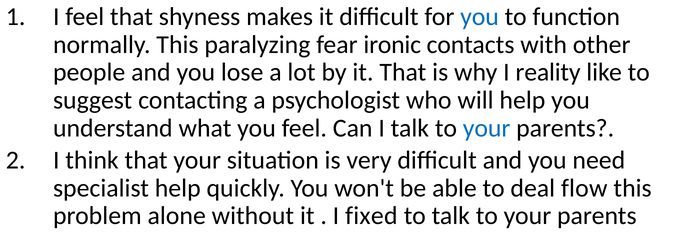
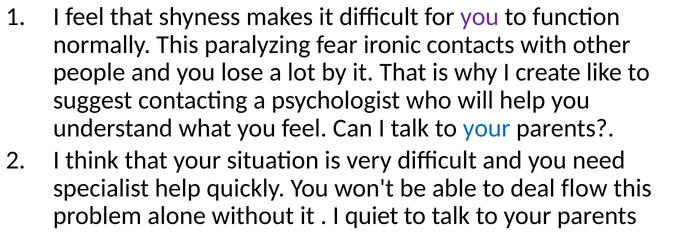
you at (480, 17) colour: blue -> purple
reality: reality -> create
fixed: fixed -> quiet
